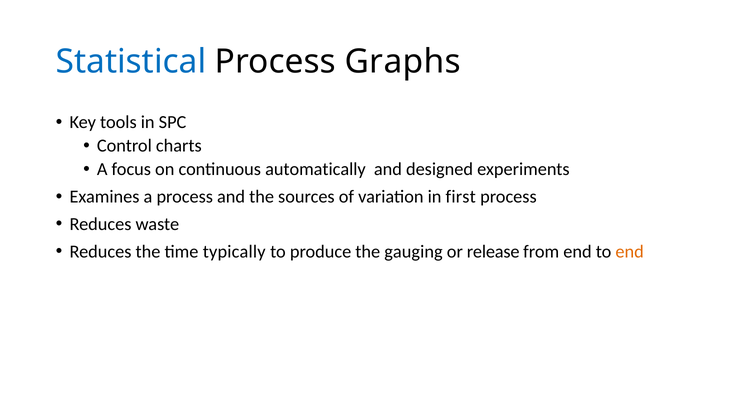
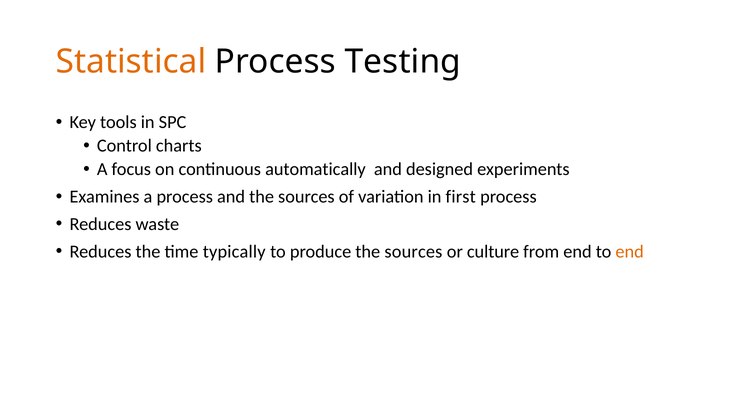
Statistical colour: blue -> orange
Graphs: Graphs -> Testing
produce the gauging: gauging -> sources
release: release -> culture
